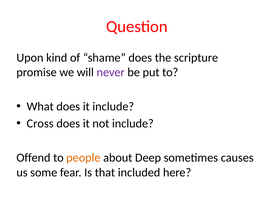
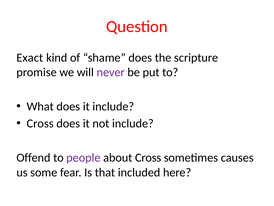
Upon: Upon -> Exact
people colour: orange -> purple
about Deep: Deep -> Cross
